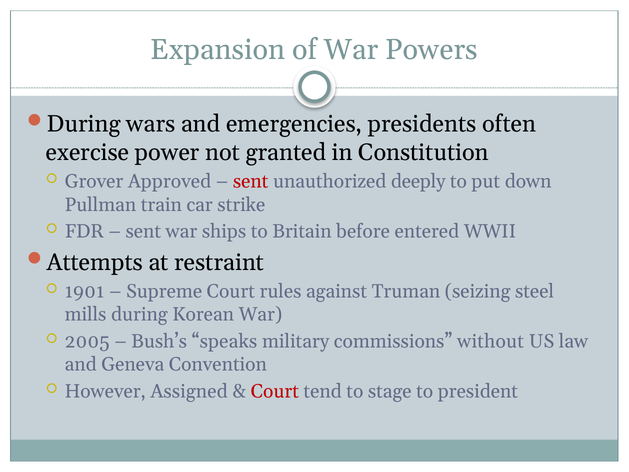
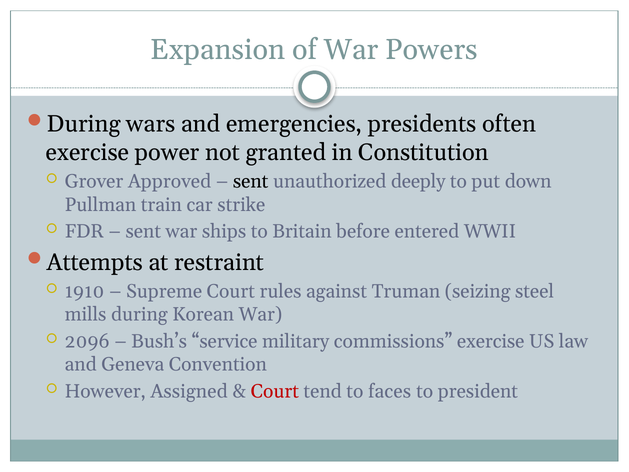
sent at (251, 182) colour: red -> black
1901: 1901 -> 1910
2005: 2005 -> 2096
speaks: speaks -> service
commissions without: without -> exercise
stage: stage -> faces
